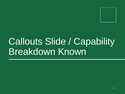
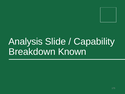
Callouts: Callouts -> Analysis
